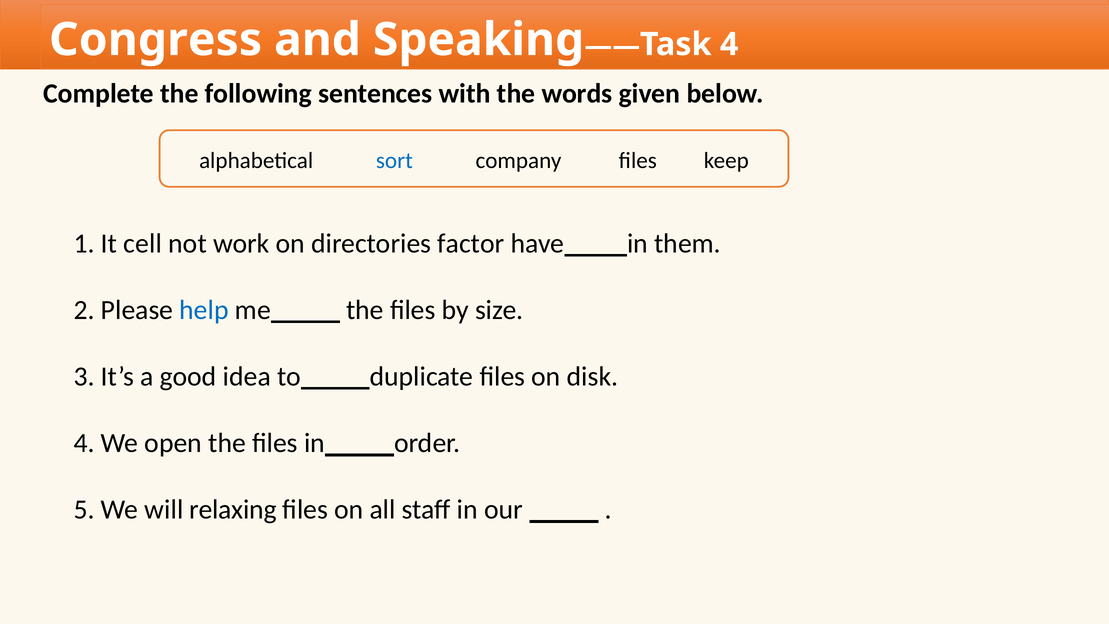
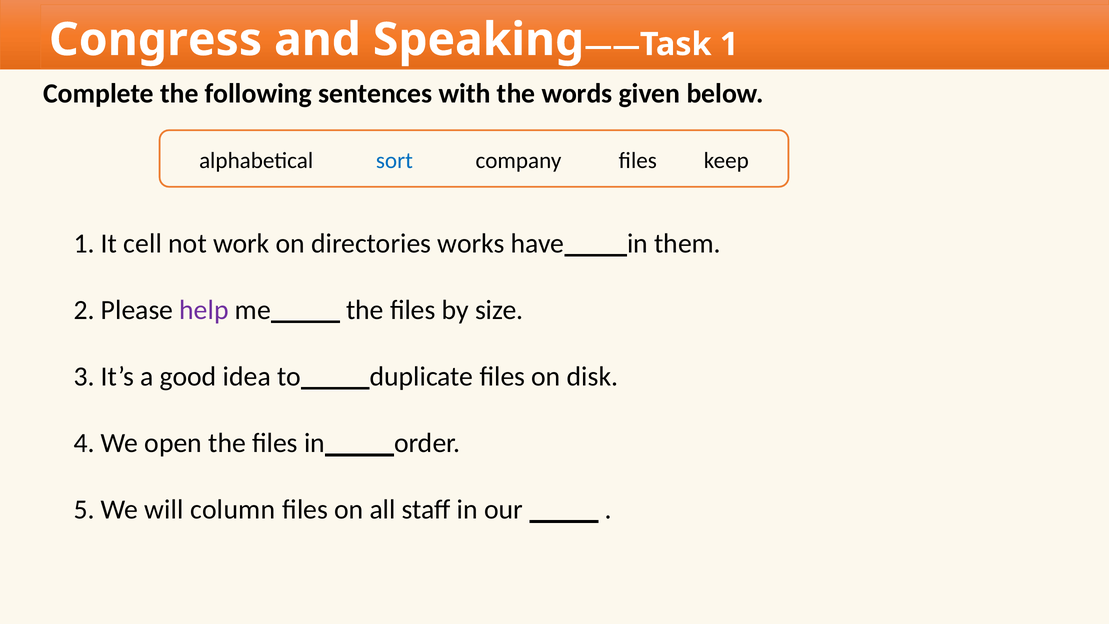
4 at (729, 44): 4 -> 1
factor: factor -> works
help colour: blue -> purple
relaxing: relaxing -> column
